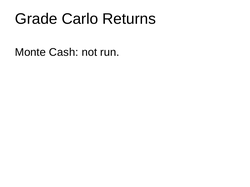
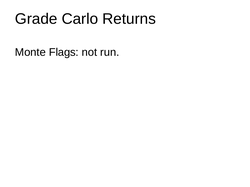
Cash: Cash -> Flags
